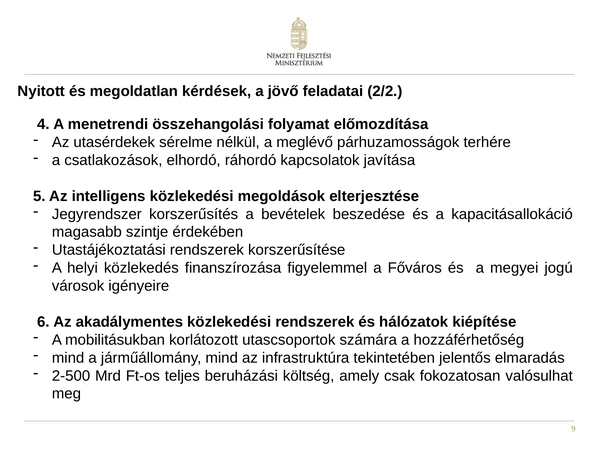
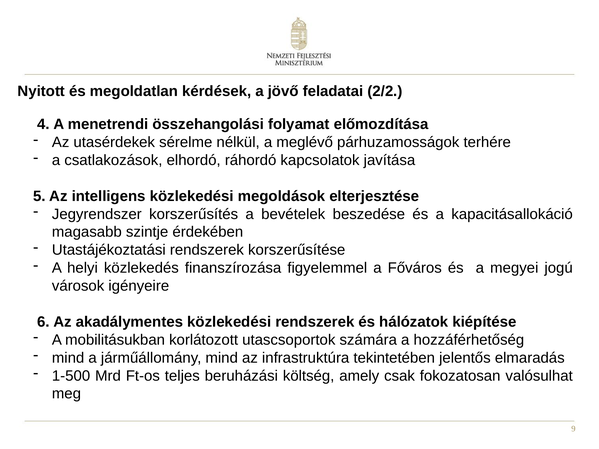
2-500: 2-500 -> 1-500
